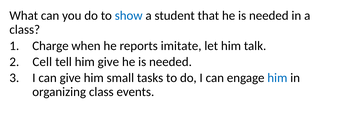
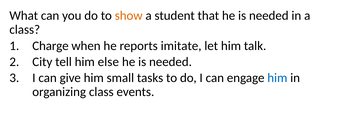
show colour: blue -> orange
Cell: Cell -> City
him give: give -> else
